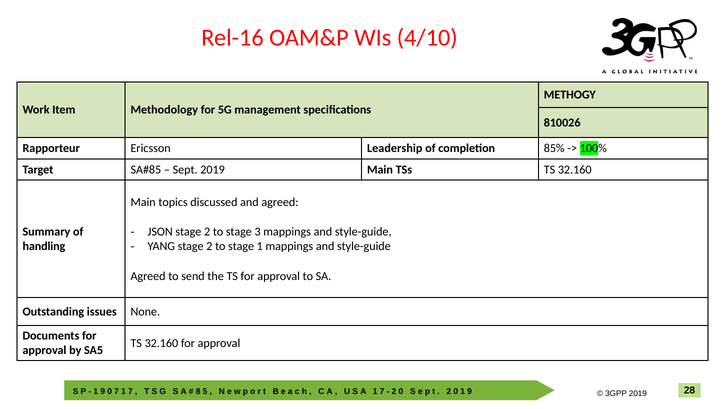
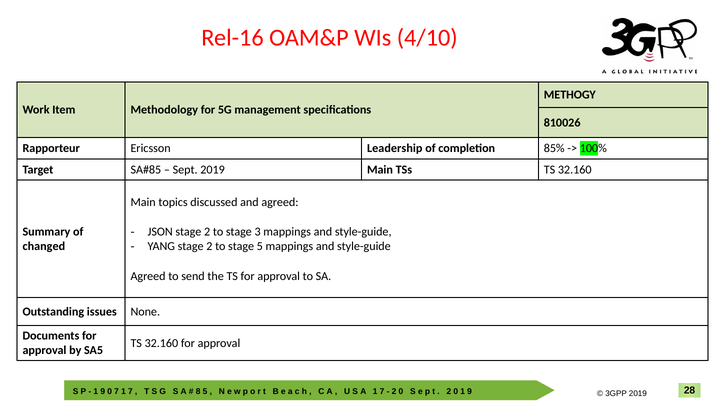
stage 1: 1 -> 5
handling: handling -> changed
